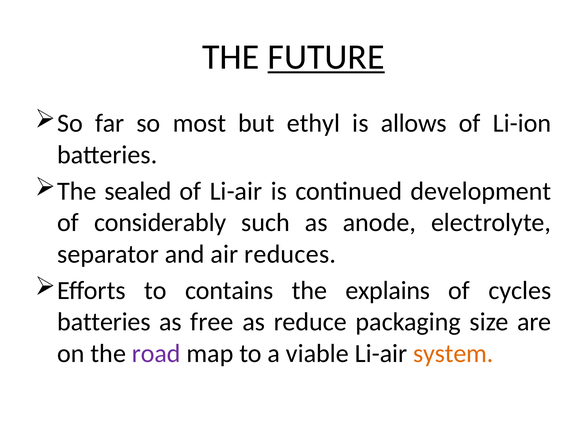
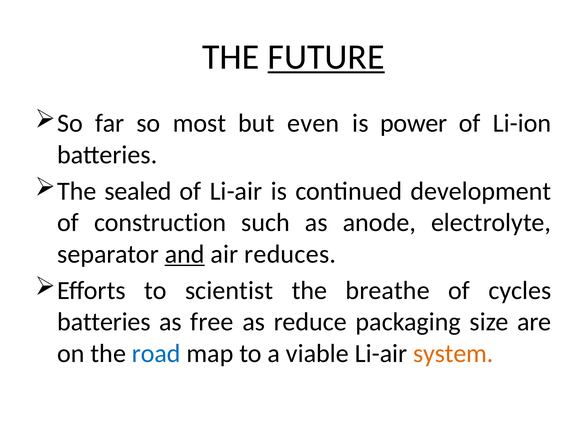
ethyl: ethyl -> even
allows: allows -> power
considerably: considerably -> construction
and underline: none -> present
contains: contains -> scientist
explains: explains -> breathe
road colour: purple -> blue
